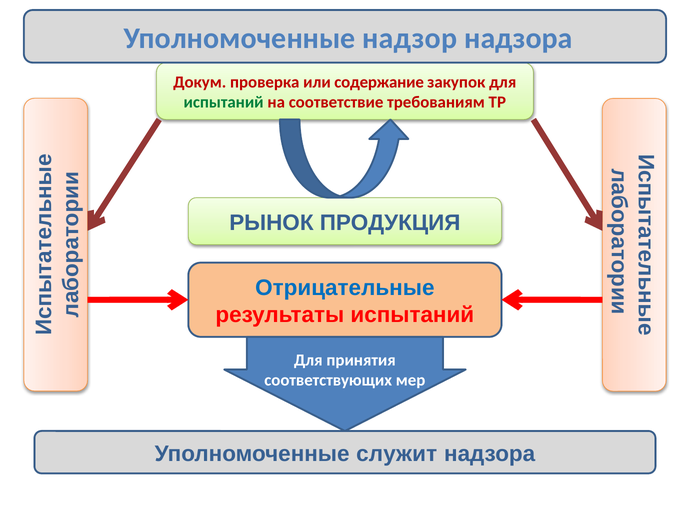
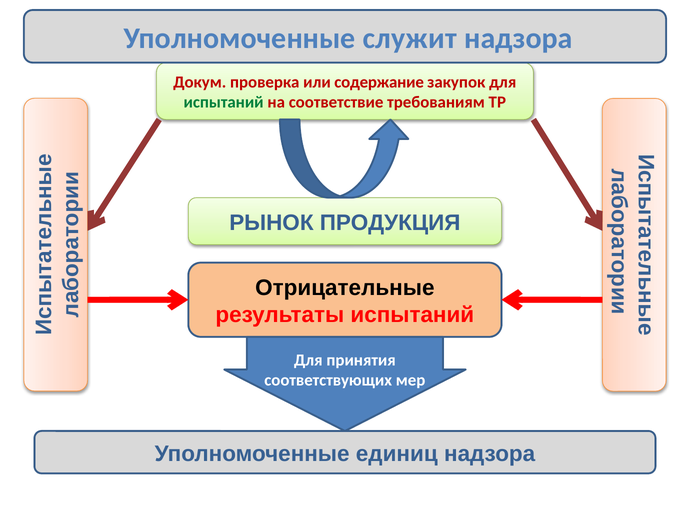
надзор: надзор -> служит
Отрицательные colour: blue -> black
служит: служит -> единиц
